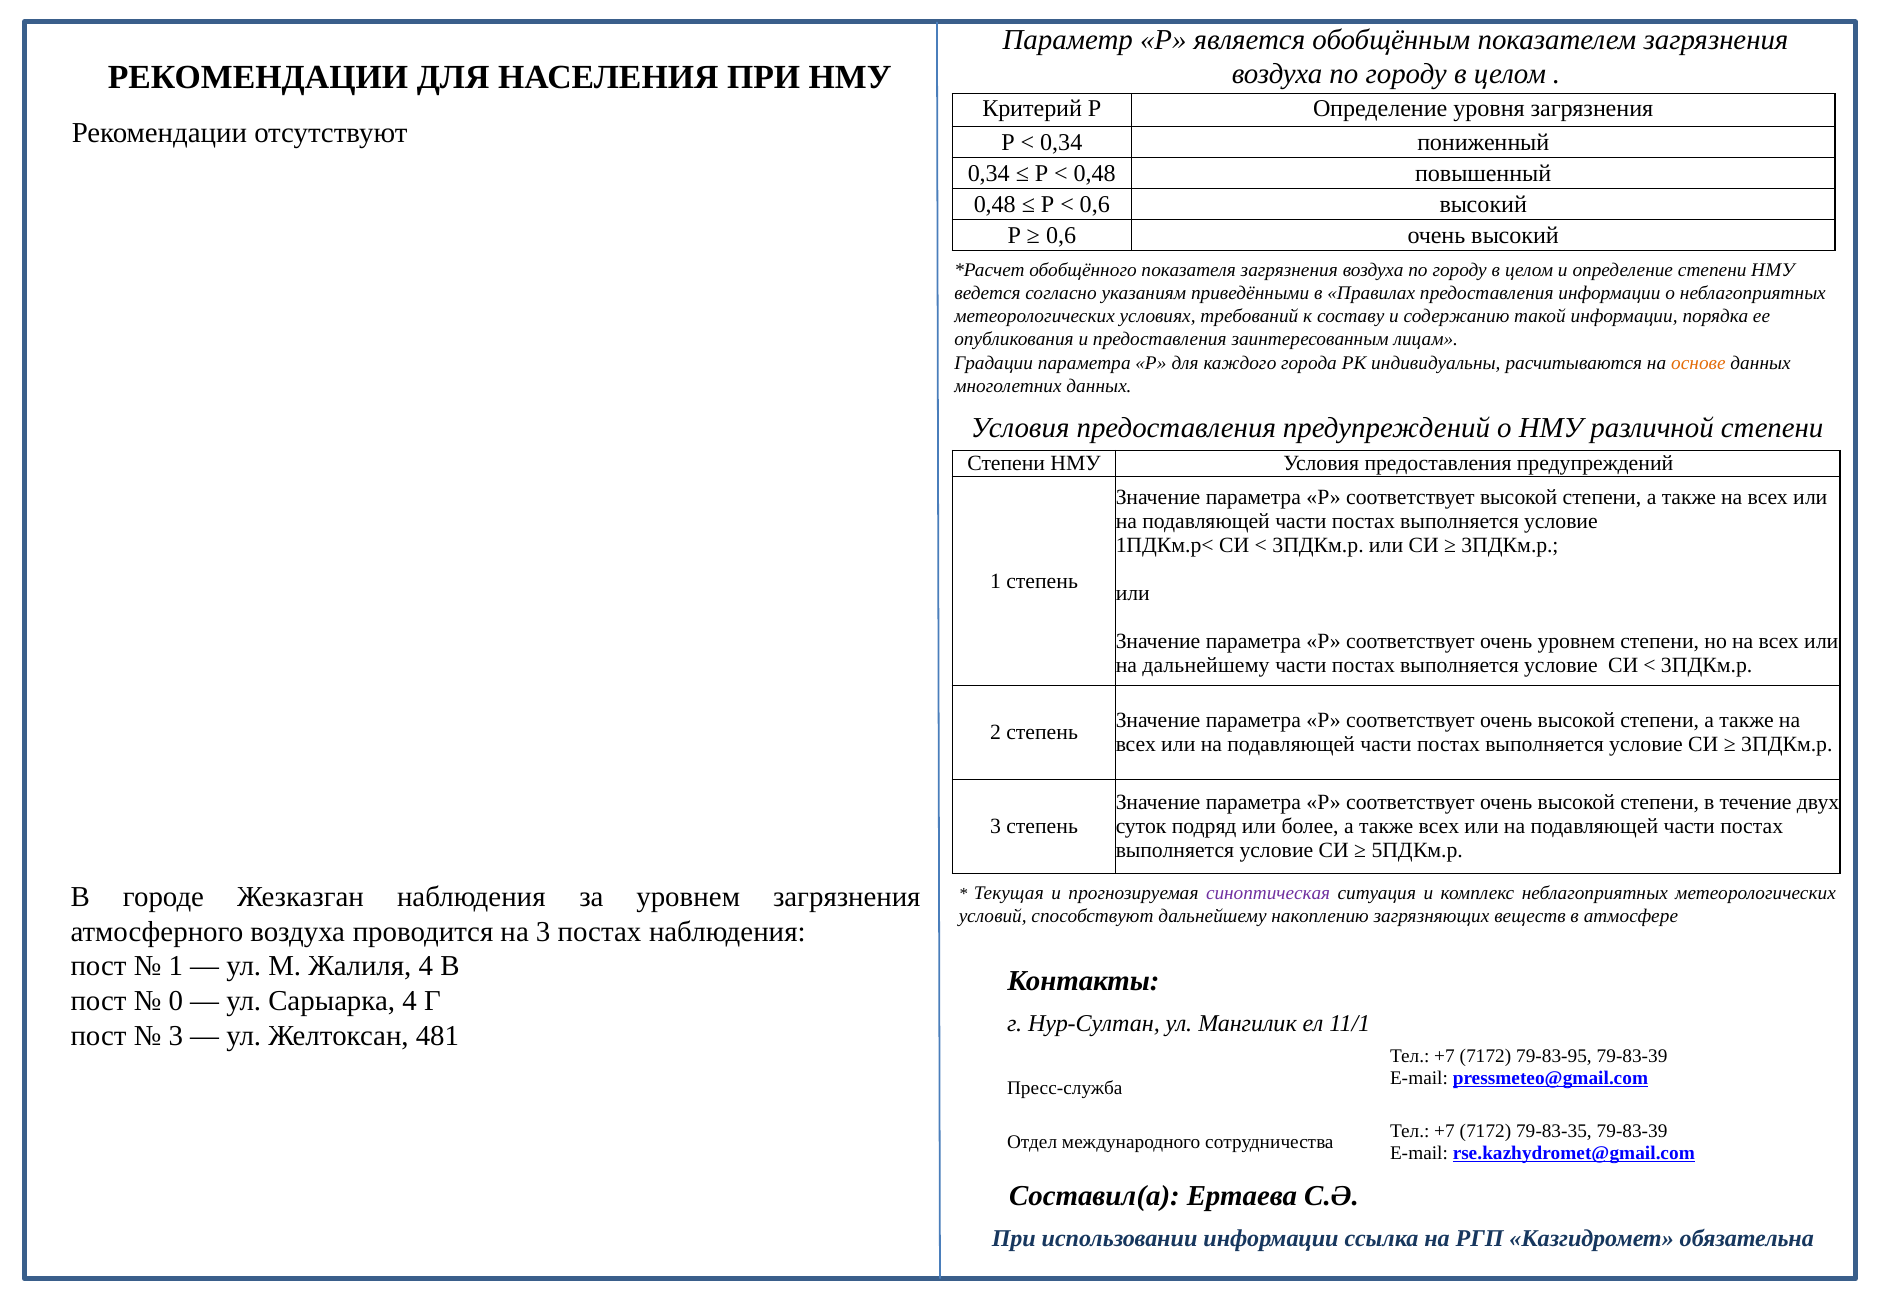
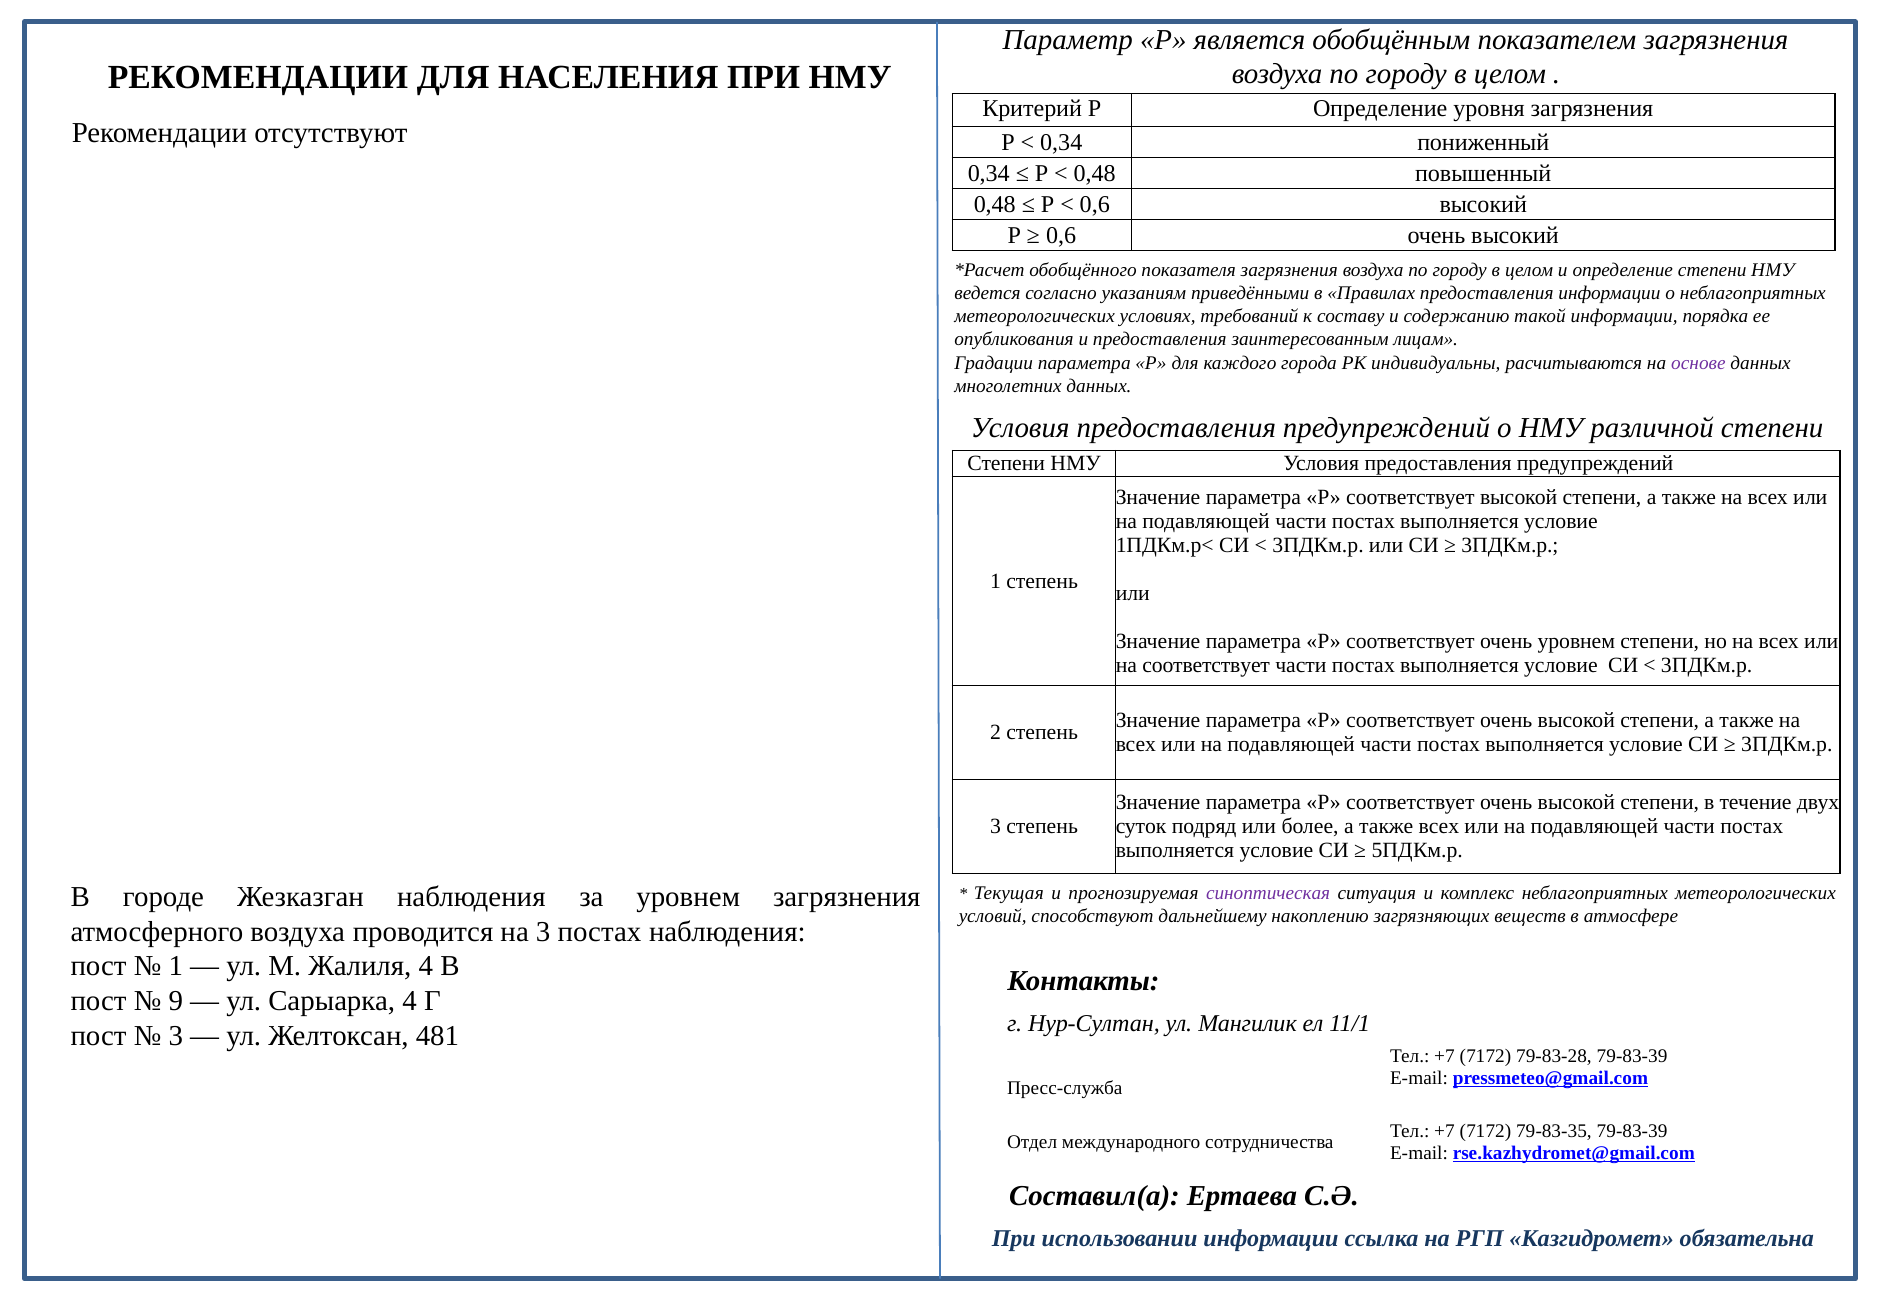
основе colour: orange -> purple
на дальнейшему: дальнейшему -> соответствует
0: 0 -> 9
79-83-95: 79-83-95 -> 79-83-28
